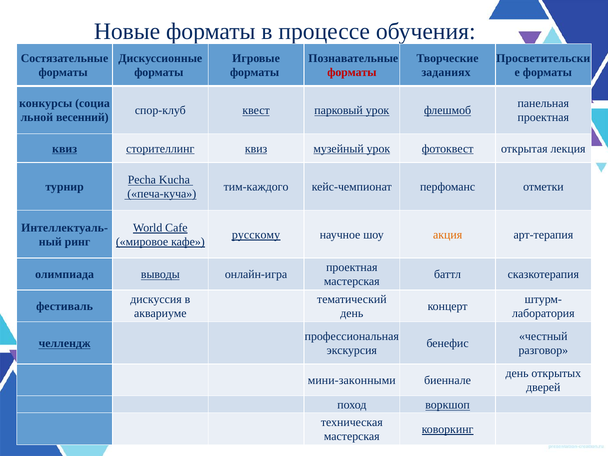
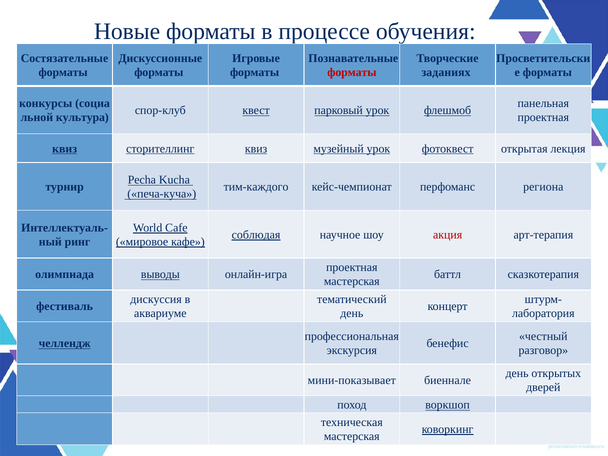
весенний: весенний -> культура
отметки: отметки -> региона
русскому: русскому -> соблюдая
акция colour: orange -> red
мини-законными: мини-законными -> мини-показывает
